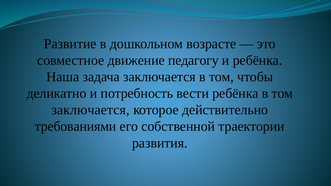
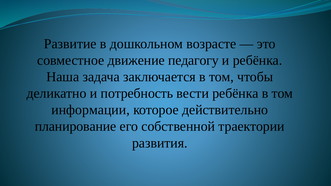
заключается at (91, 110): заключается -> информации
требованиями: требованиями -> планирование
